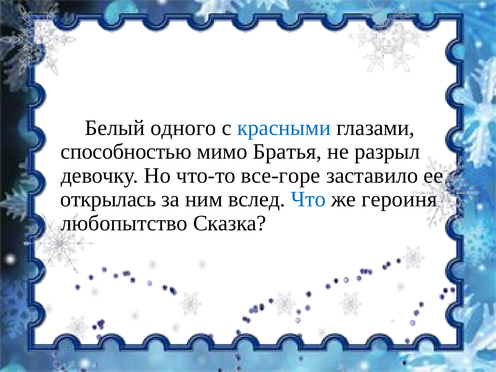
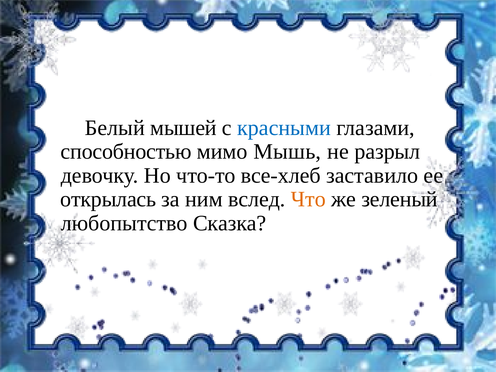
одного: одного -> мышей
Братья: Братья -> Мышь
все-горе: все-горе -> все-хлеб
Что colour: blue -> orange
героиня: героиня -> зеленый
